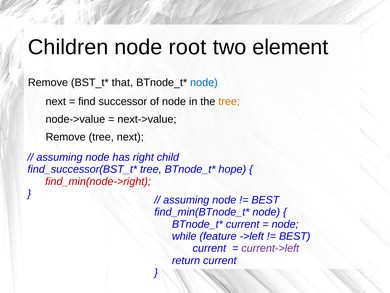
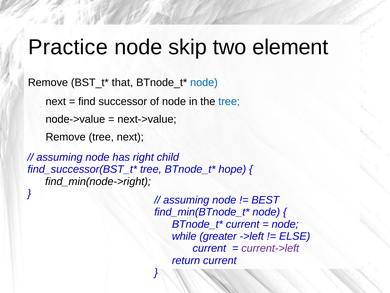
Children: Children -> Practice
root: root -> skip
tree at (229, 101) colour: orange -> blue
find_min(node->right colour: red -> black
feature: feature -> greater
BEST at (295, 236): BEST -> ELSE
